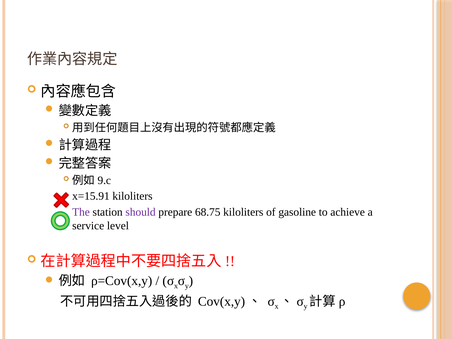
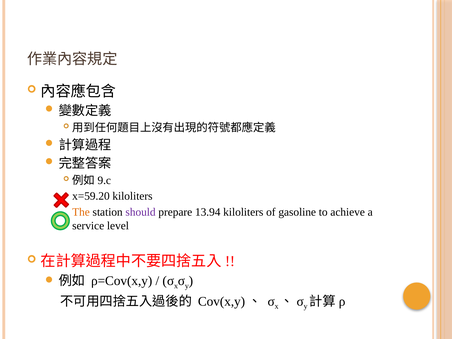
x=15.91: x=15.91 -> x=59.20
The colour: purple -> orange
68.75: 68.75 -> 13.94
